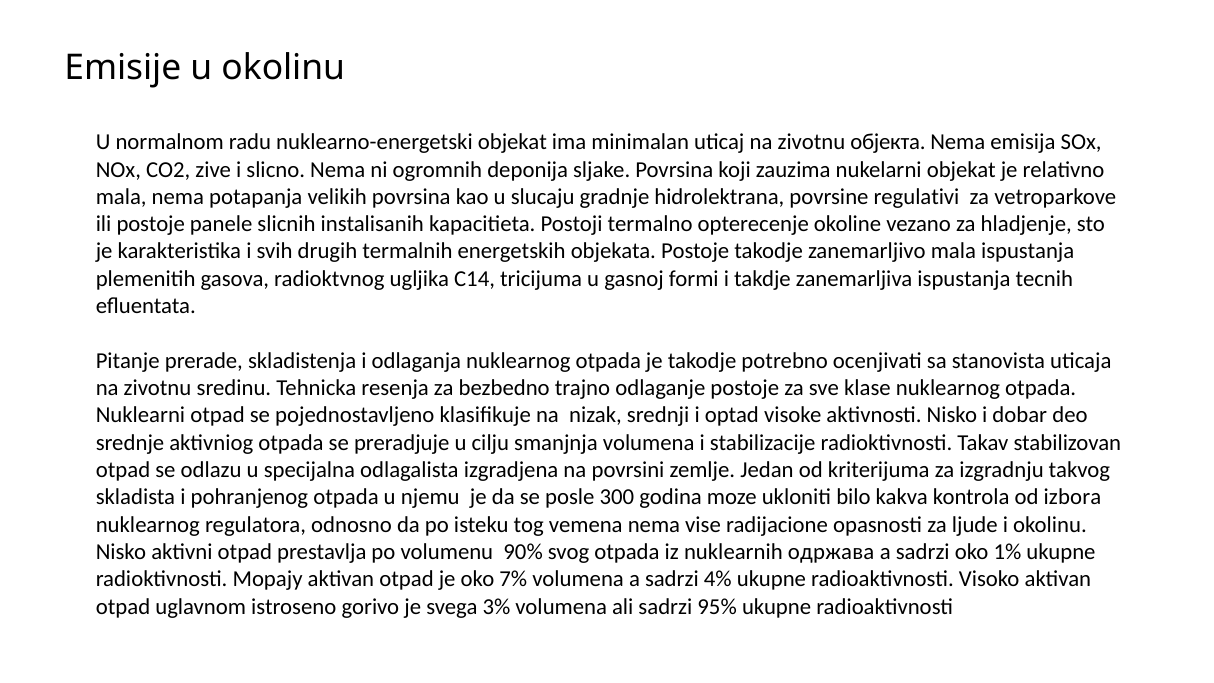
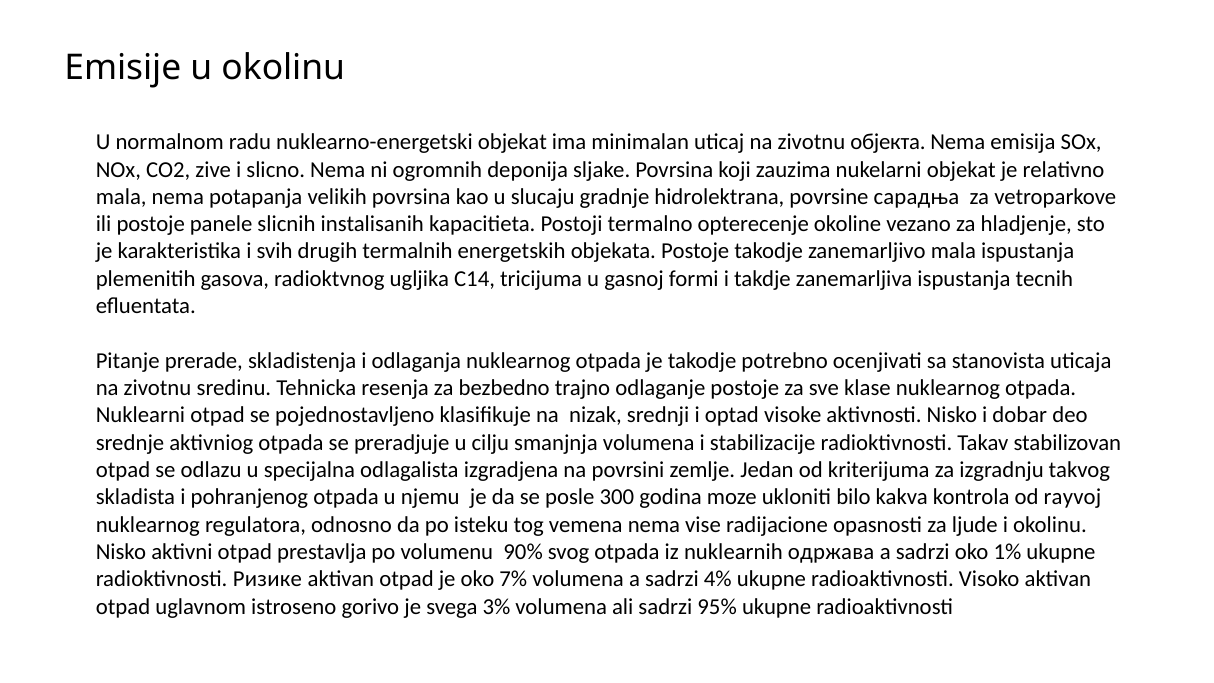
regulativi: regulativi -> сарадња
izbora: izbora -> rayvoj
Морају: Морају -> Ризике
